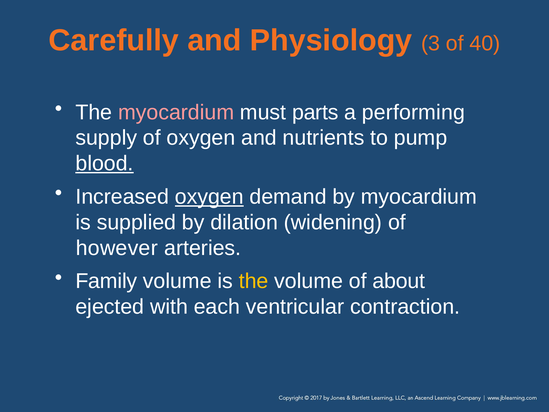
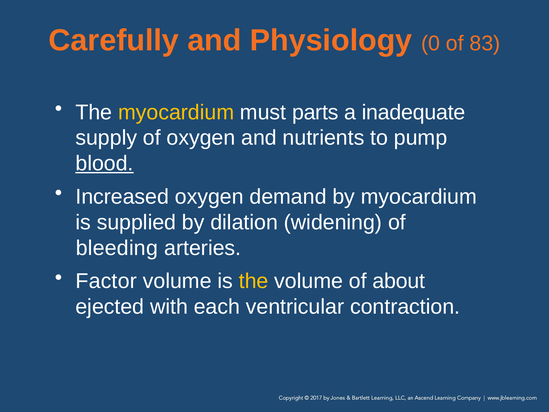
3: 3 -> 0
40: 40 -> 83
myocardium at (176, 112) colour: pink -> yellow
performing: performing -> inadequate
oxygen at (209, 197) underline: present -> none
however: however -> bleeding
Family: Family -> Factor
